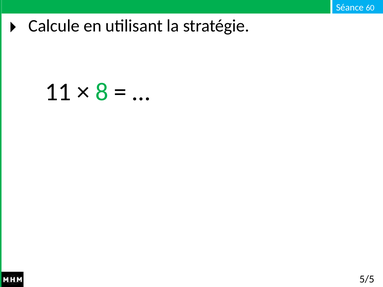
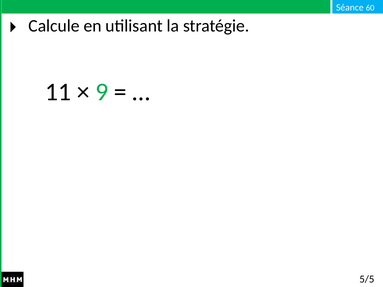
8: 8 -> 9
